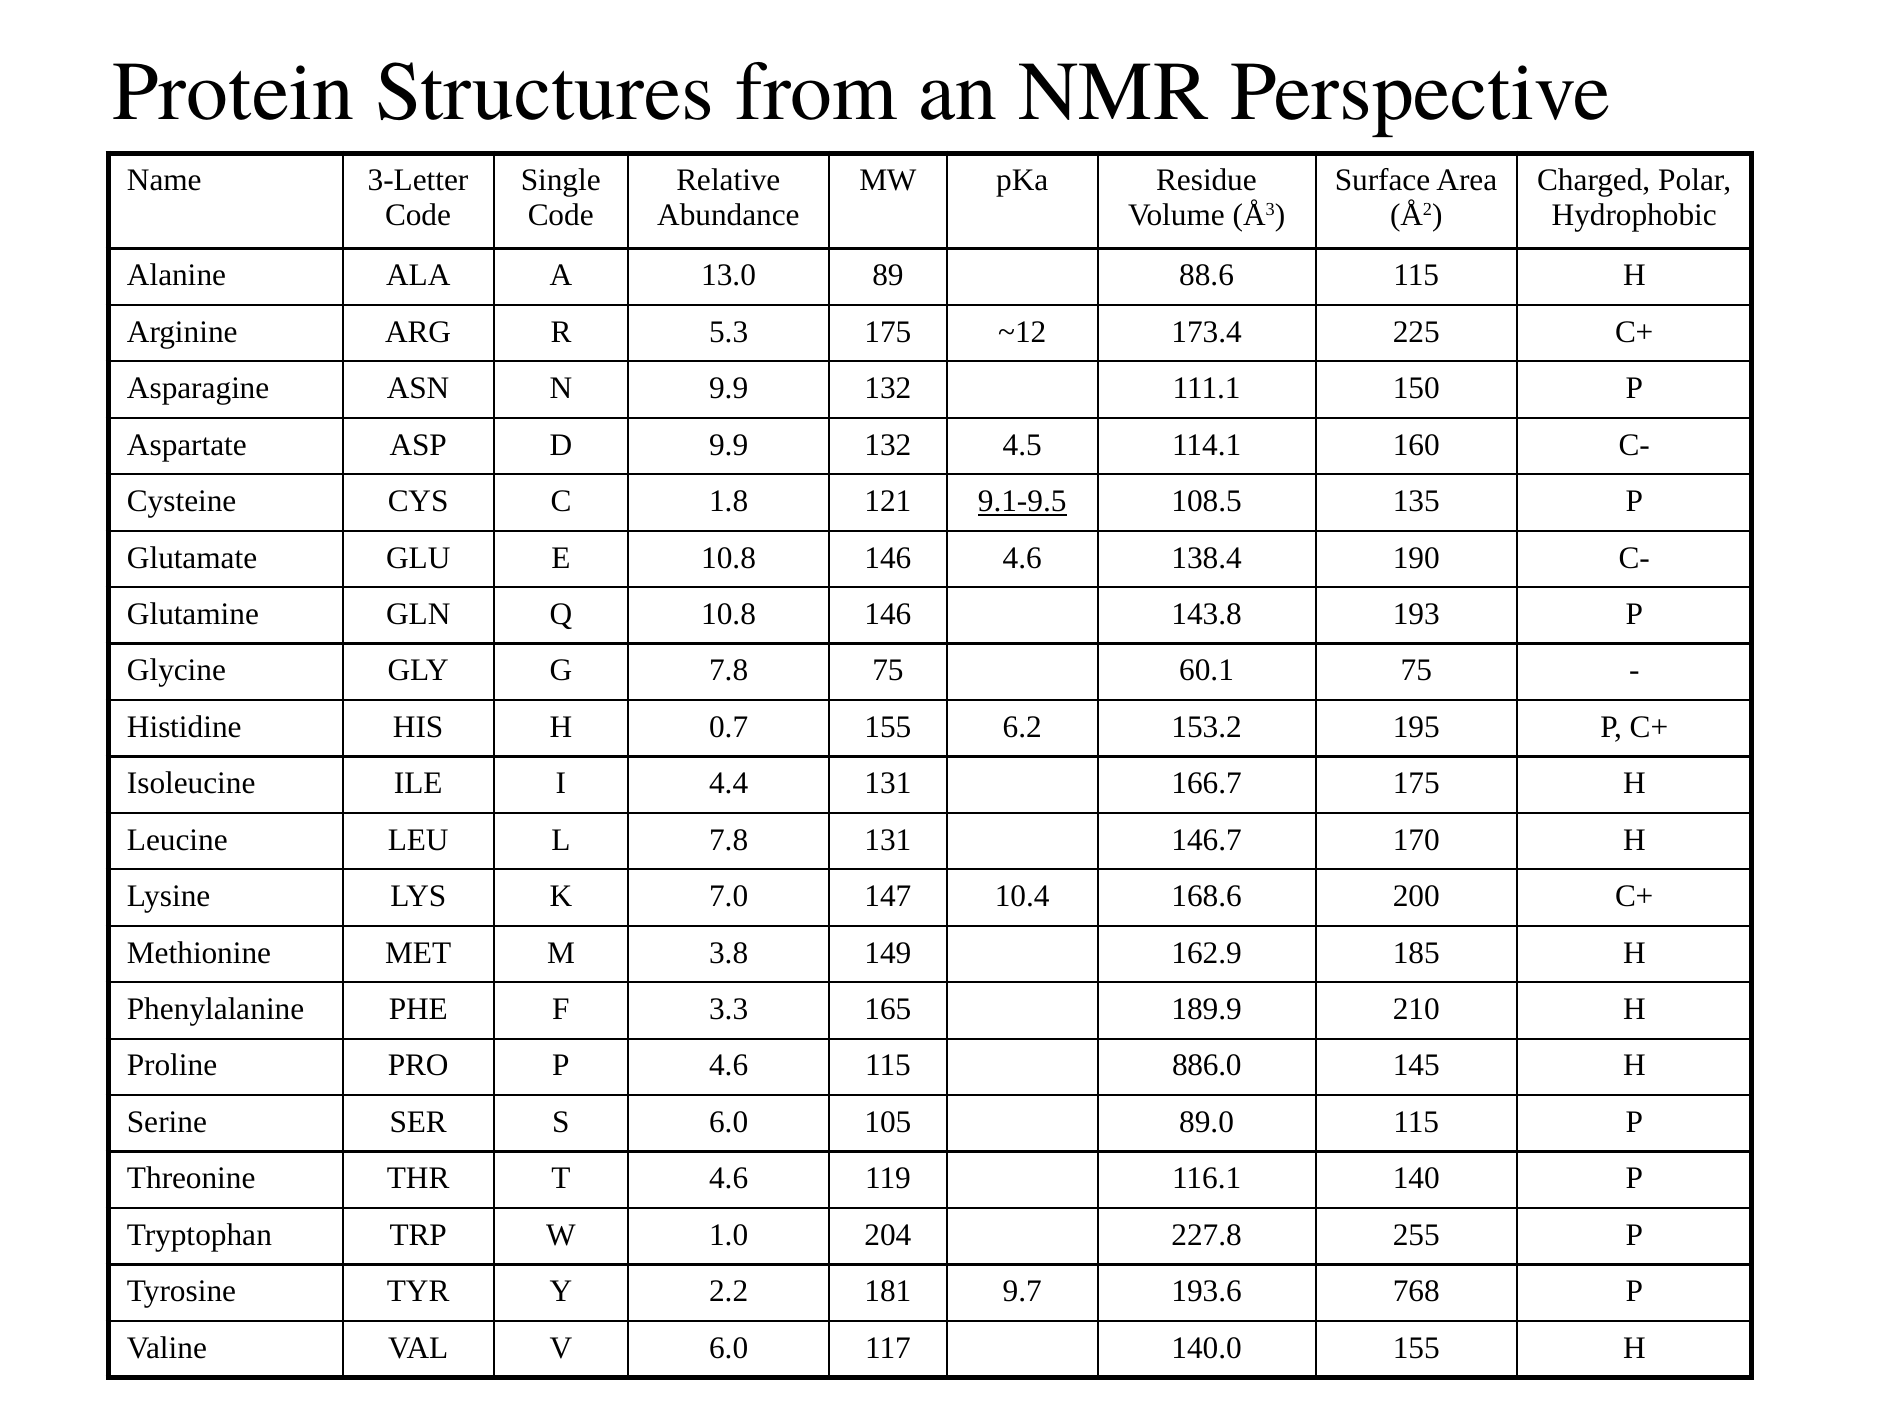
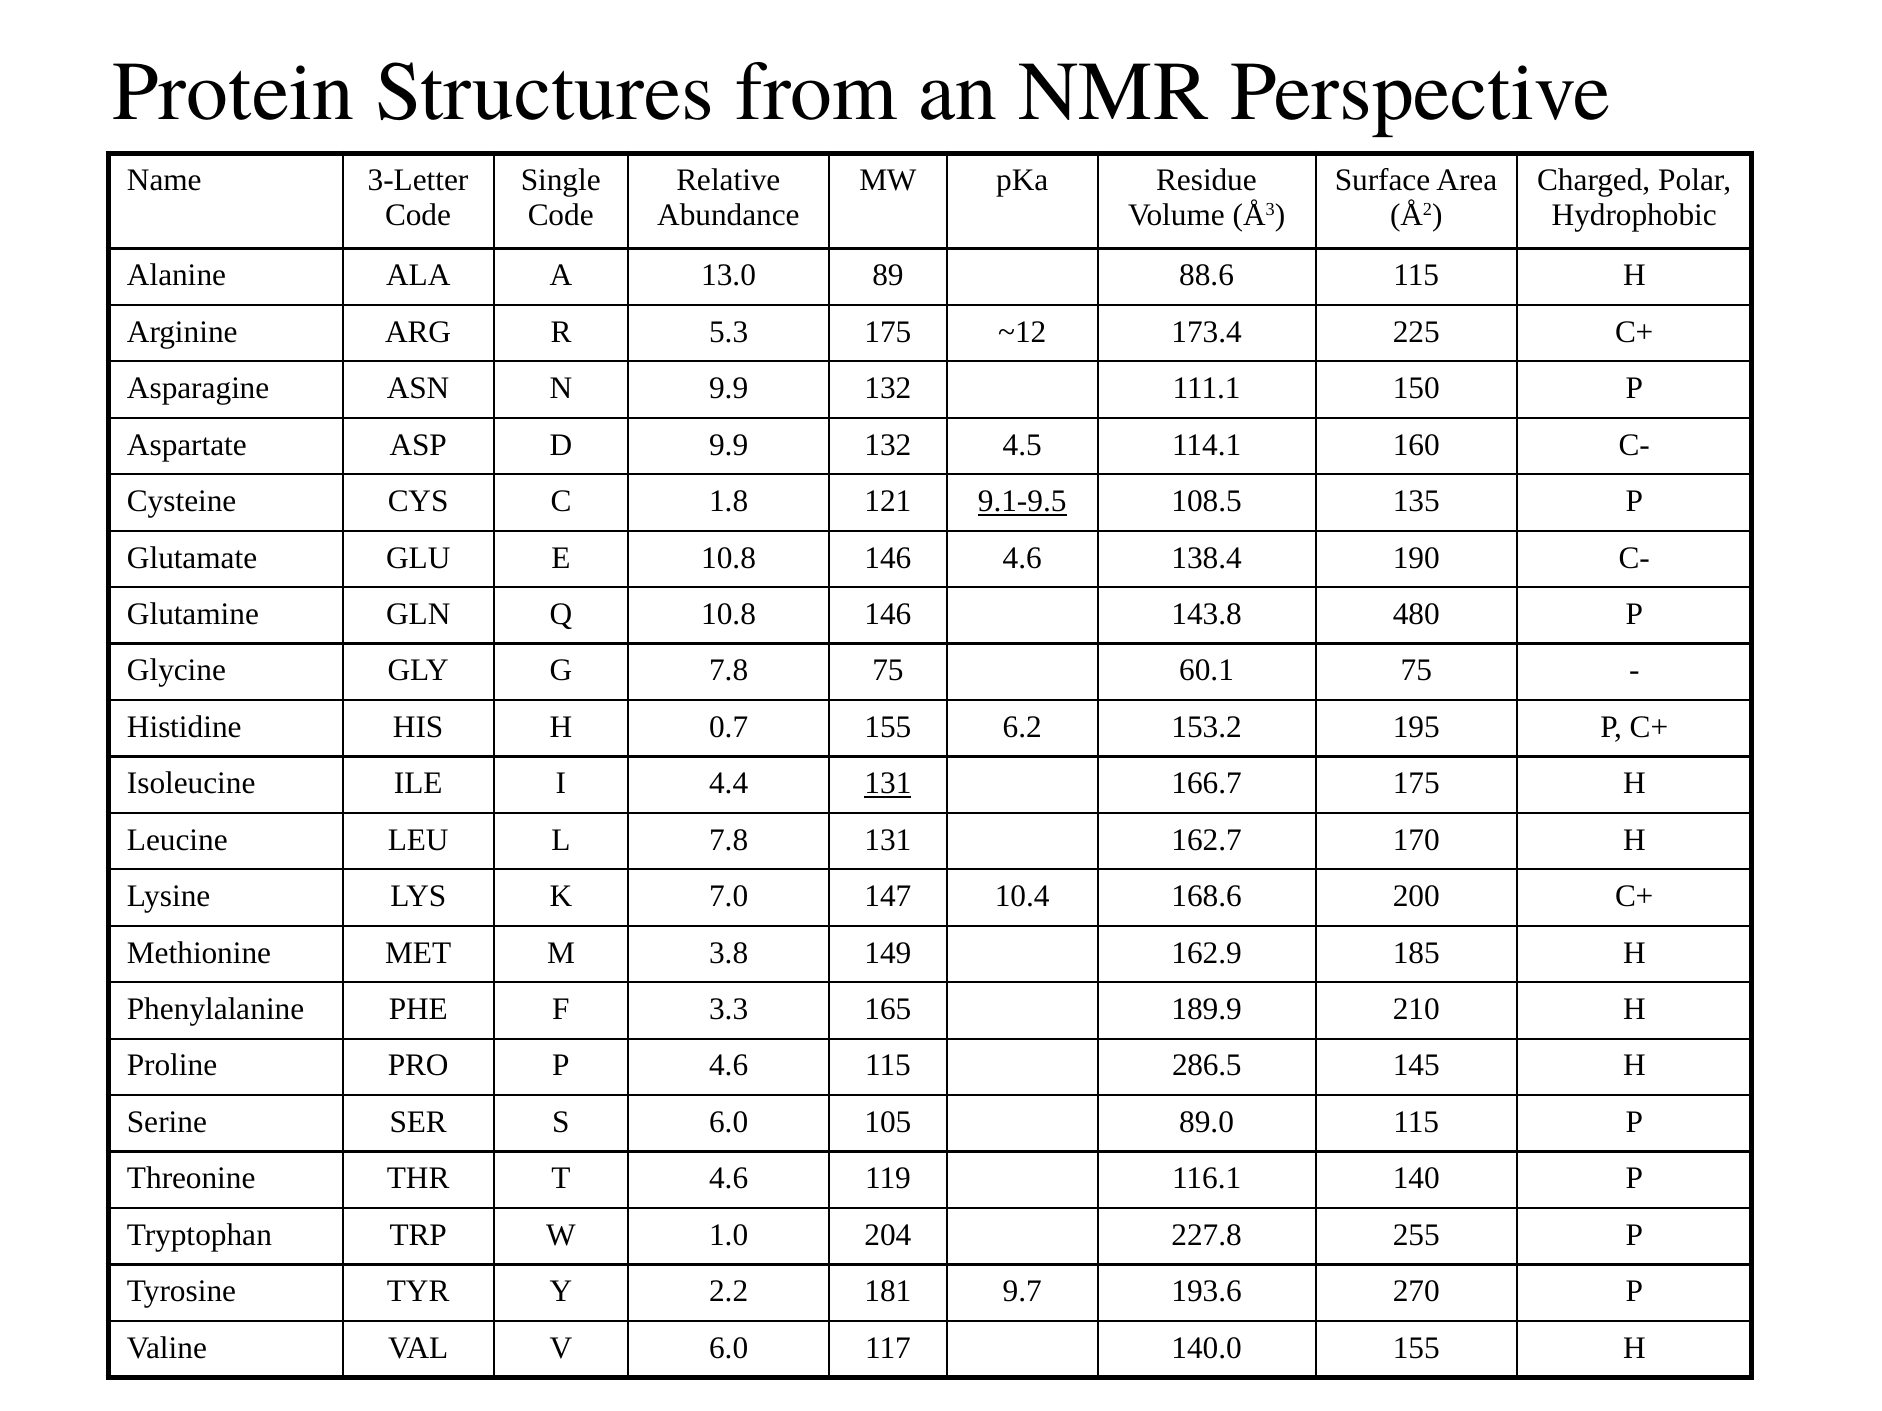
193: 193 -> 480
131 at (888, 784) underline: none -> present
146.7: 146.7 -> 162.7
886.0: 886.0 -> 286.5
768: 768 -> 270
